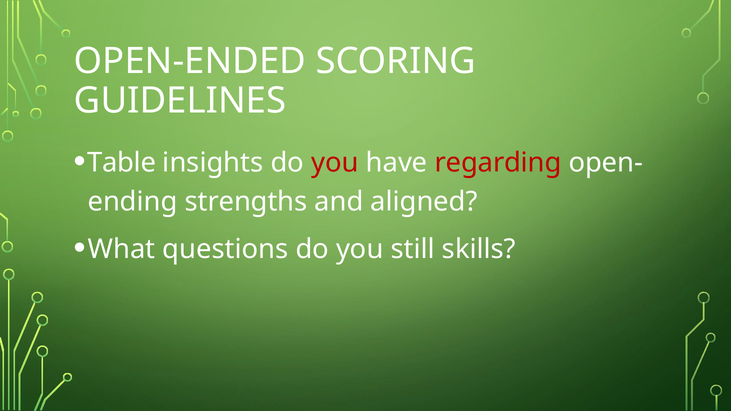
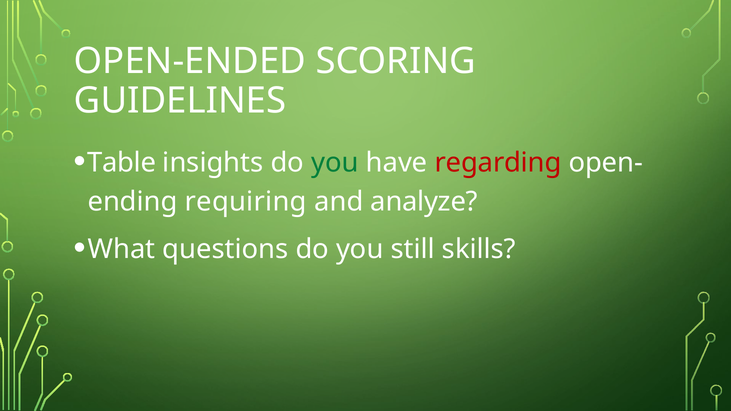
you at (335, 163) colour: red -> green
strengths: strengths -> requiring
aligned: aligned -> analyze
